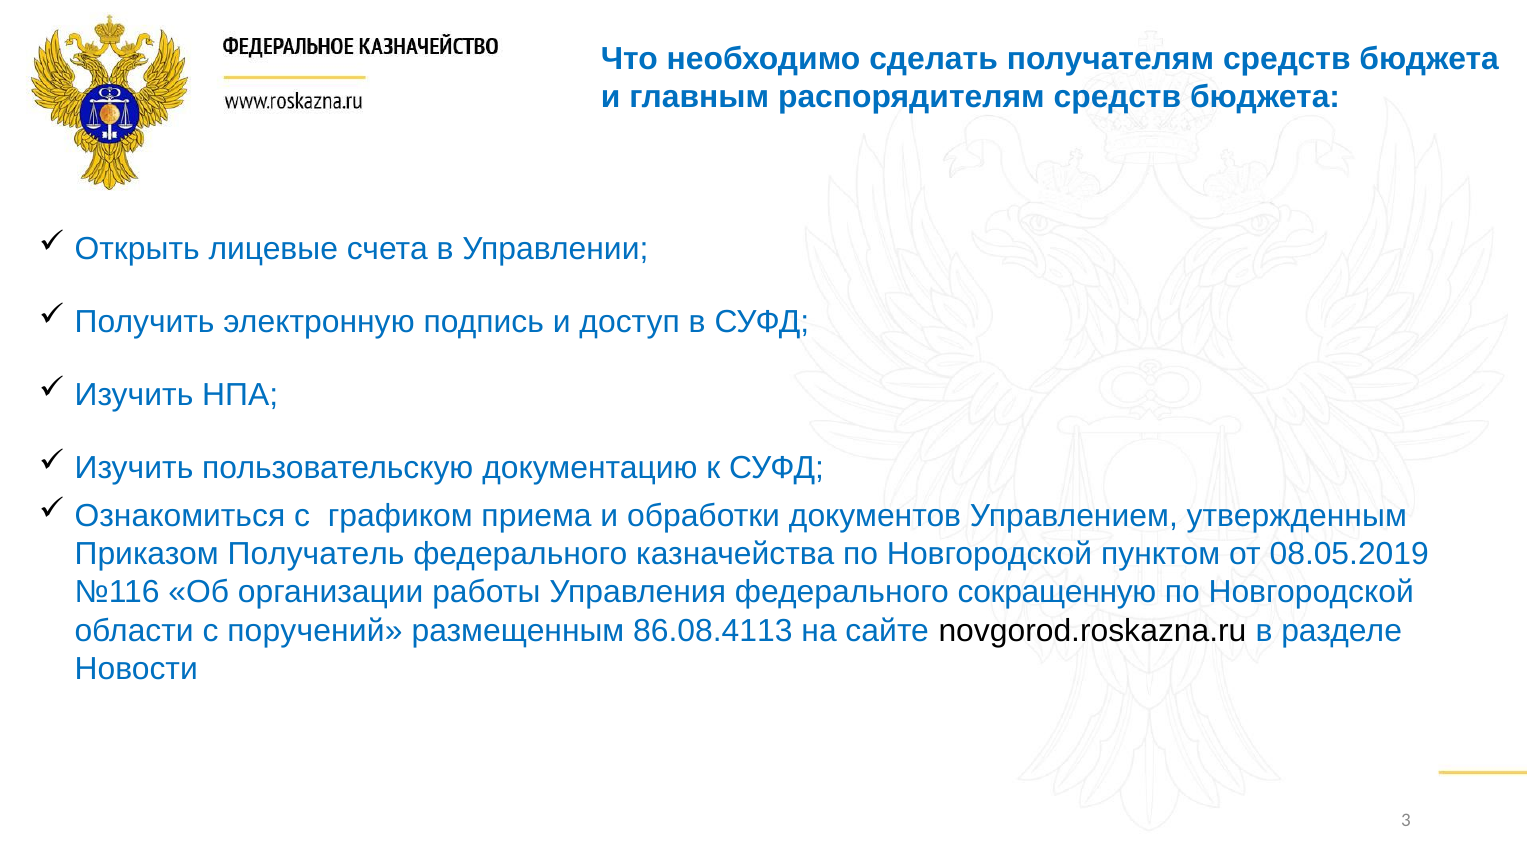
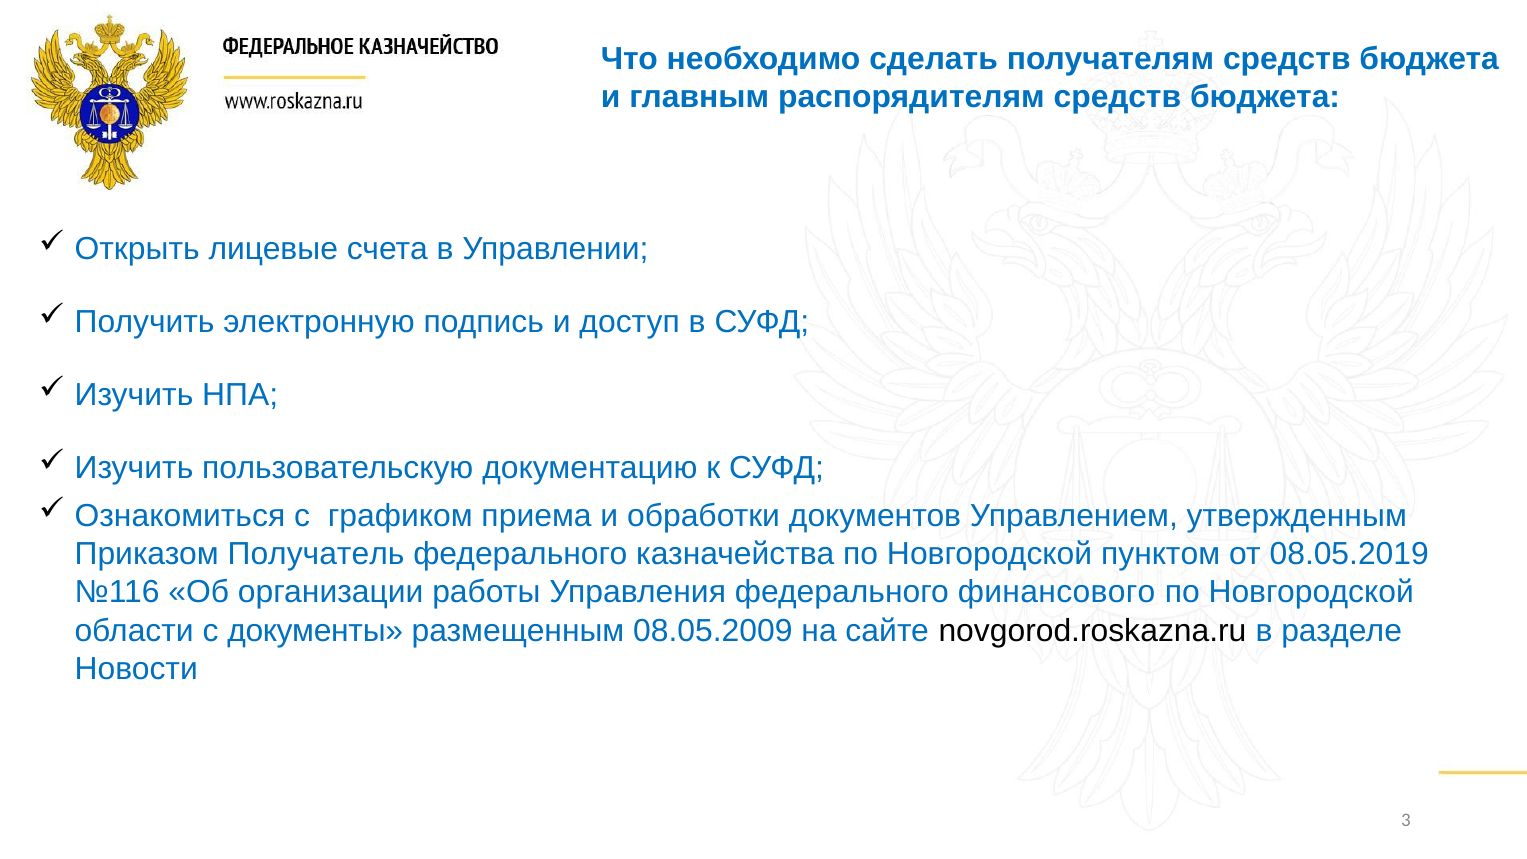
сокращенную: сокращенную -> финансового
поручений: поручений -> документы
86.08.4113: 86.08.4113 -> 08.05.2009
